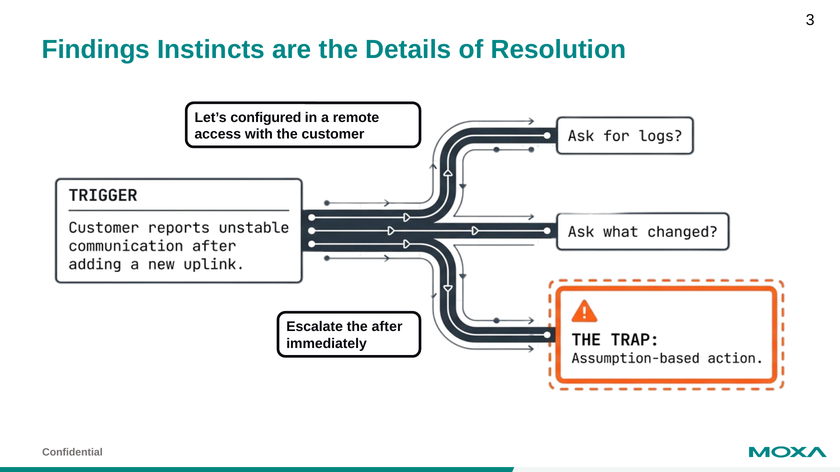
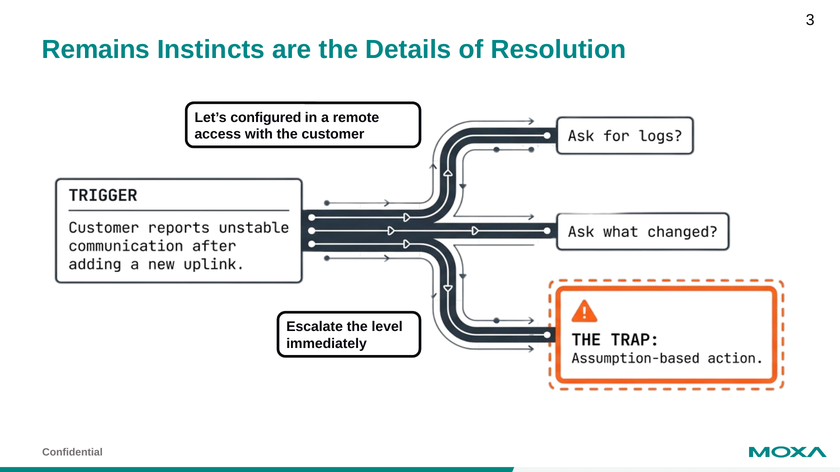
Findings: Findings -> Remains
after: after -> level
